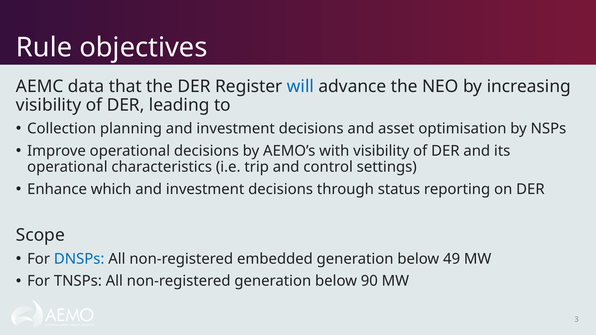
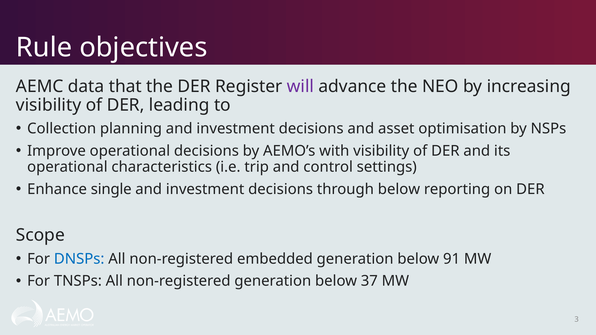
will colour: blue -> purple
which: which -> single
through status: status -> below
49: 49 -> 91
90: 90 -> 37
